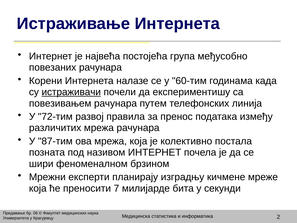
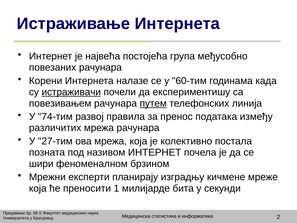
путем underline: none -> present
72-тим: 72-тим -> 74-тим
87-тим: 87-тим -> 27-тим
7: 7 -> 1
